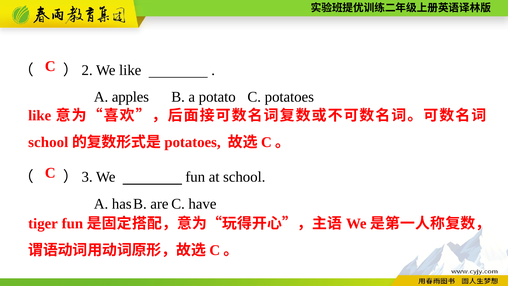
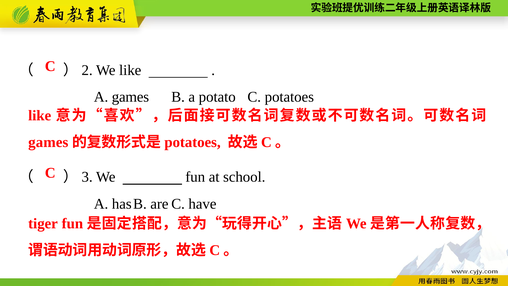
A apples: apples -> games
school at (48, 142): school -> games
